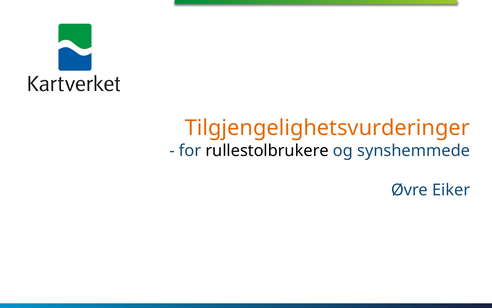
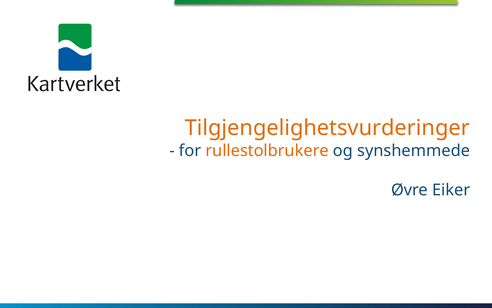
rullestolbrukere colour: black -> orange
